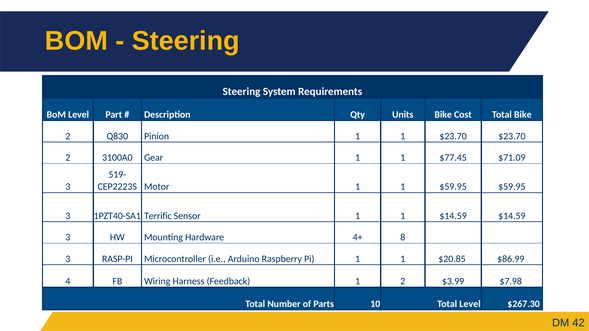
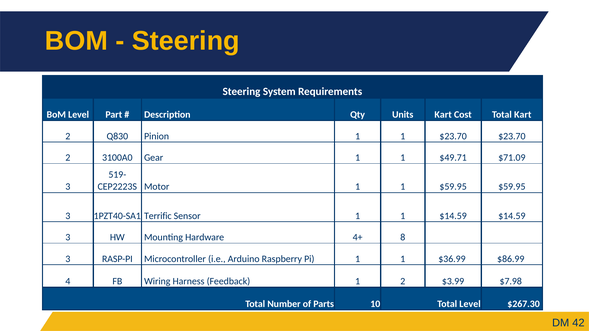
Units Bike: Bike -> Kart
Total Bike: Bike -> Kart
$77.45: $77.45 -> $49.71
$20.85: $20.85 -> $36.99
